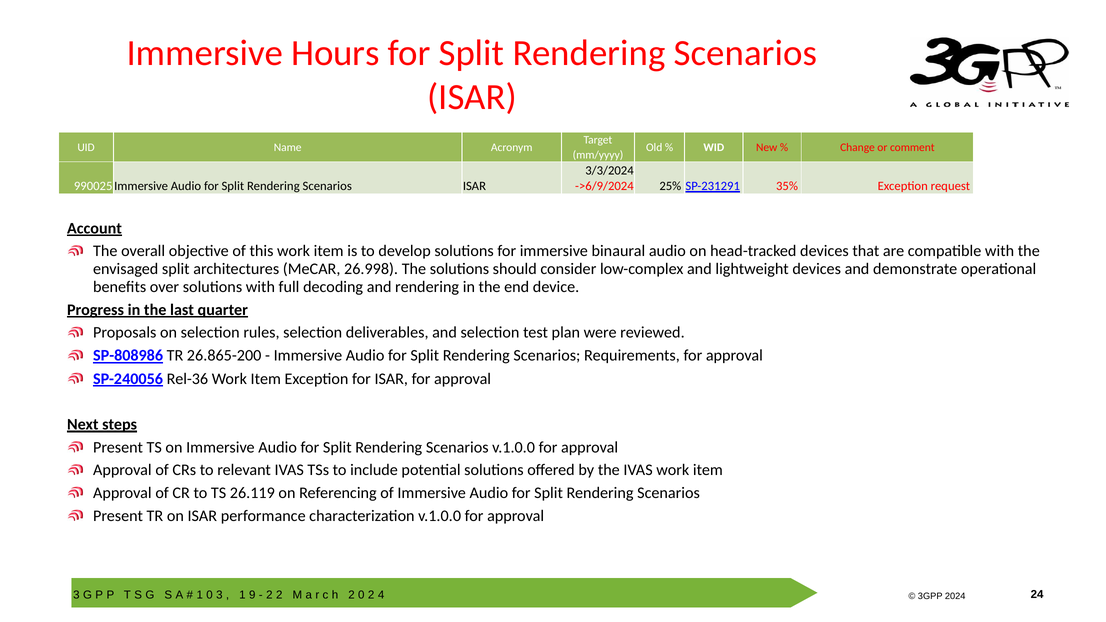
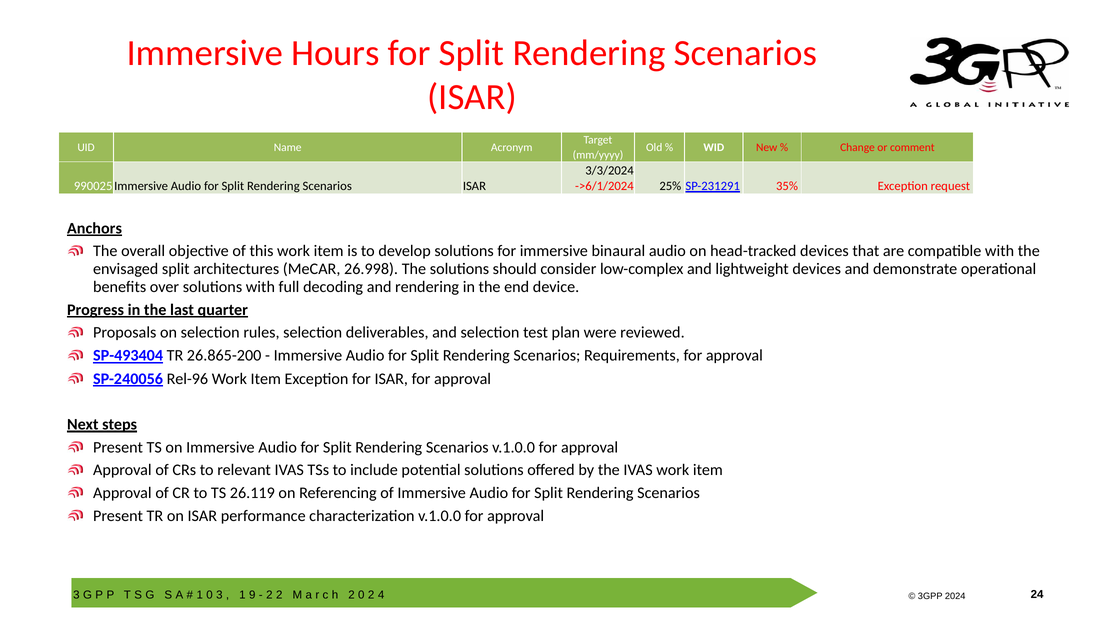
->6/9/2024: ->6/9/2024 -> ->6/1/2024
Account: Account -> Anchors
SP-808986: SP-808986 -> SP-493404
Rel-36: Rel-36 -> Rel-96
